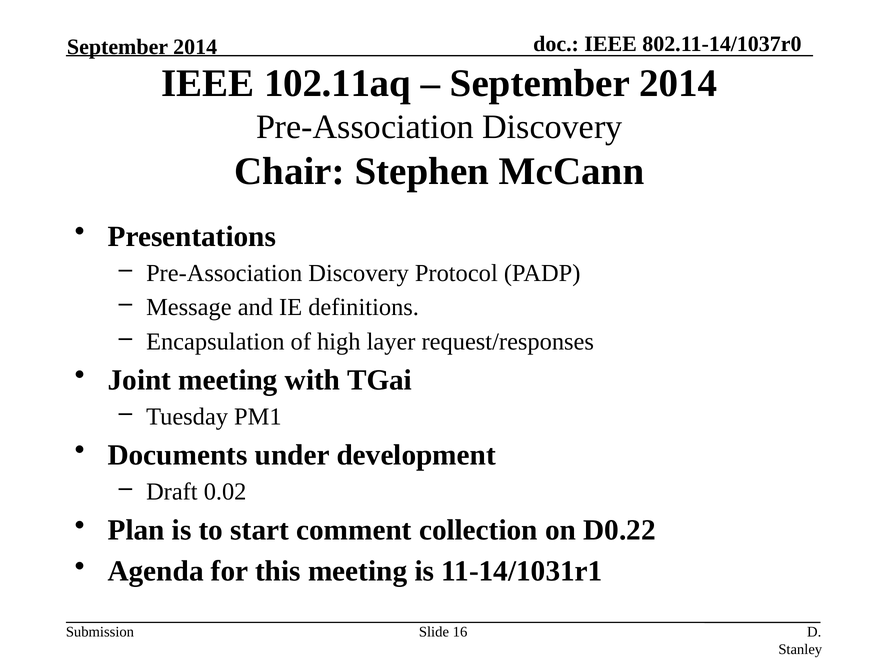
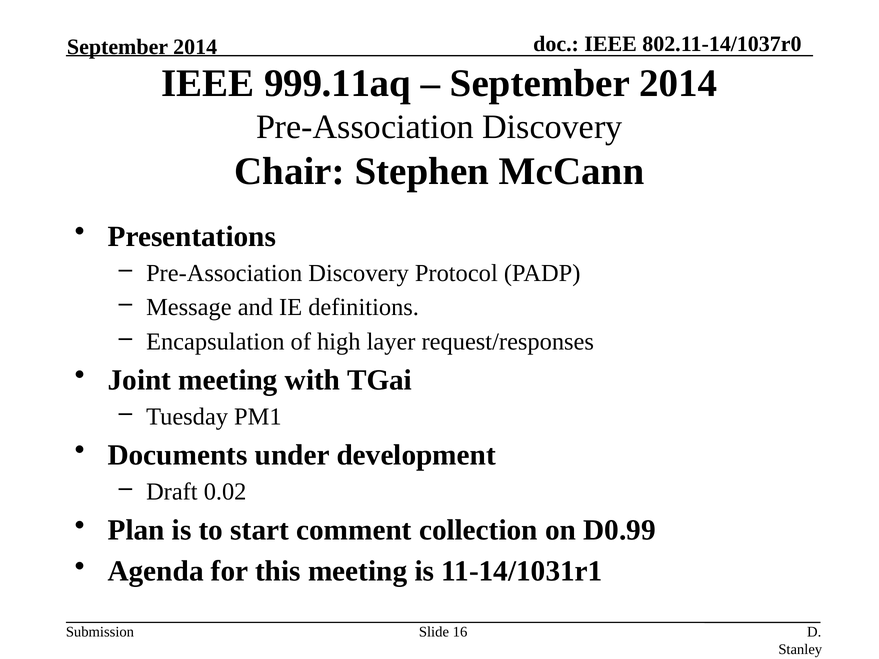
102.11aq: 102.11aq -> 999.11aq
D0.22: D0.22 -> D0.99
